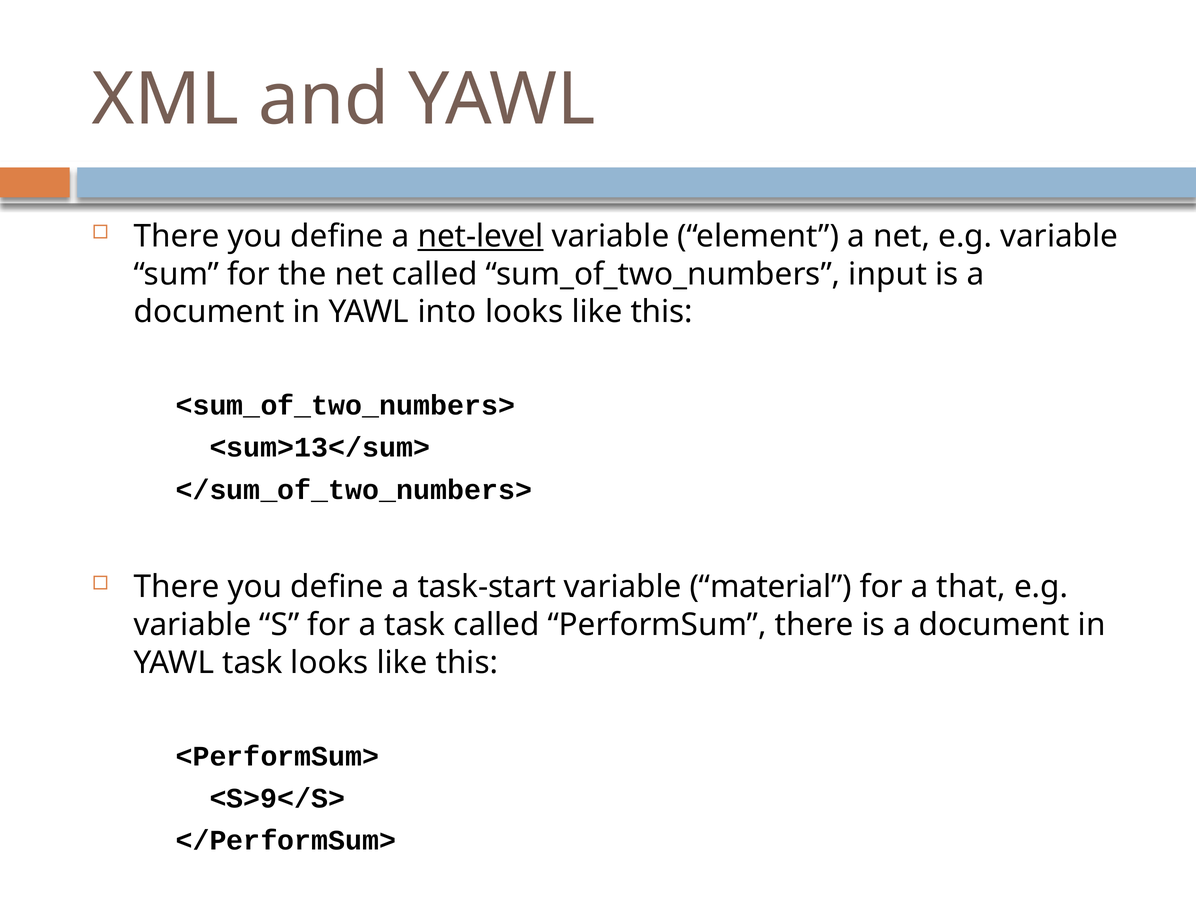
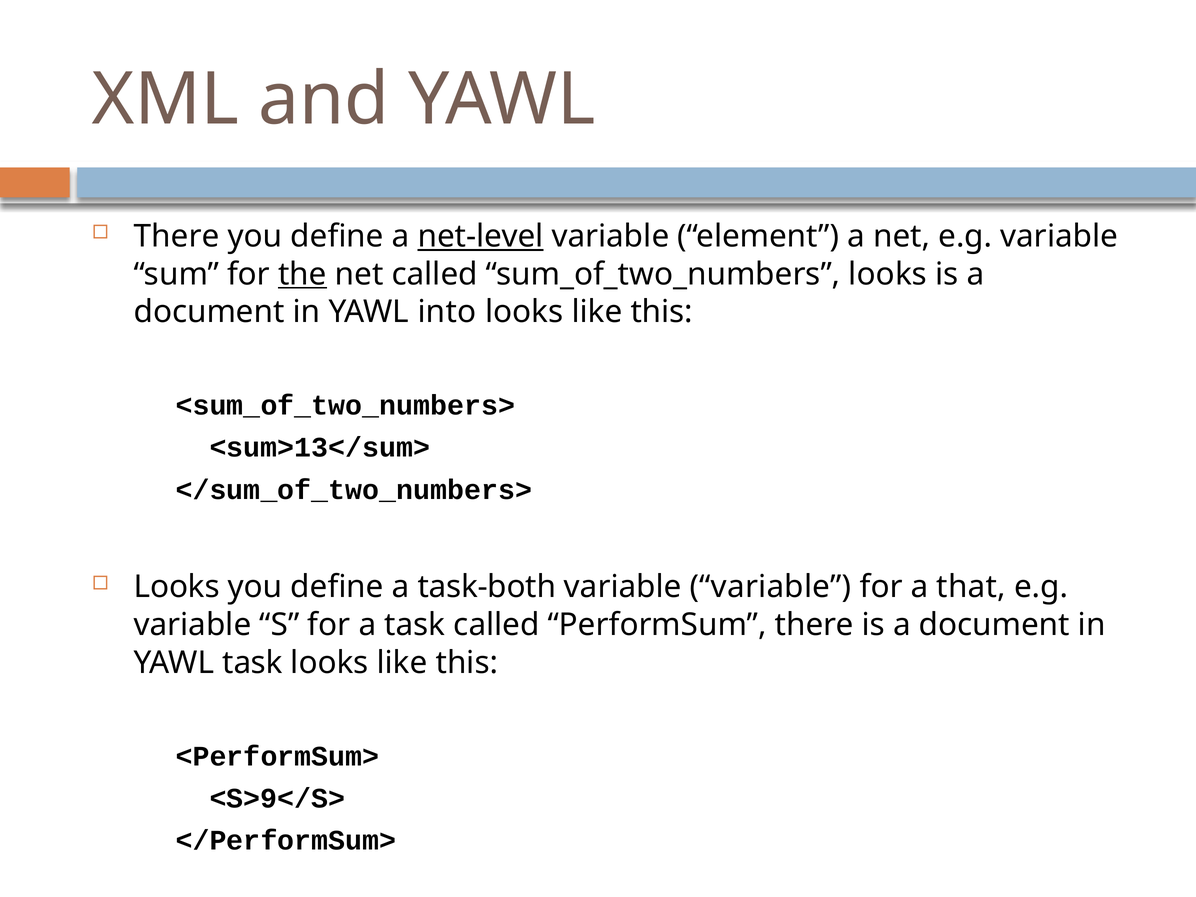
the underline: none -> present
sum_of_two_numbers input: input -> looks
There at (177, 587): There -> Looks
task-start: task-start -> task-both
variable material: material -> variable
